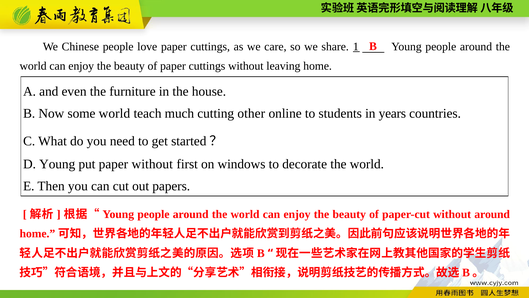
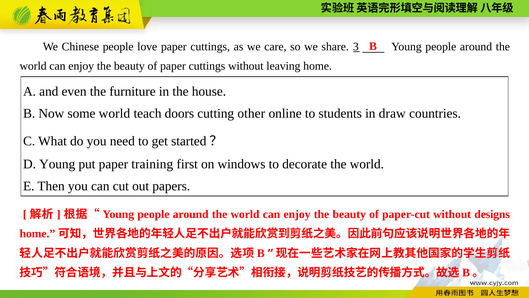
1: 1 -> 3
much: much -> doors
years: years -> draw
paper without: without -> training
without around: around -> designs
